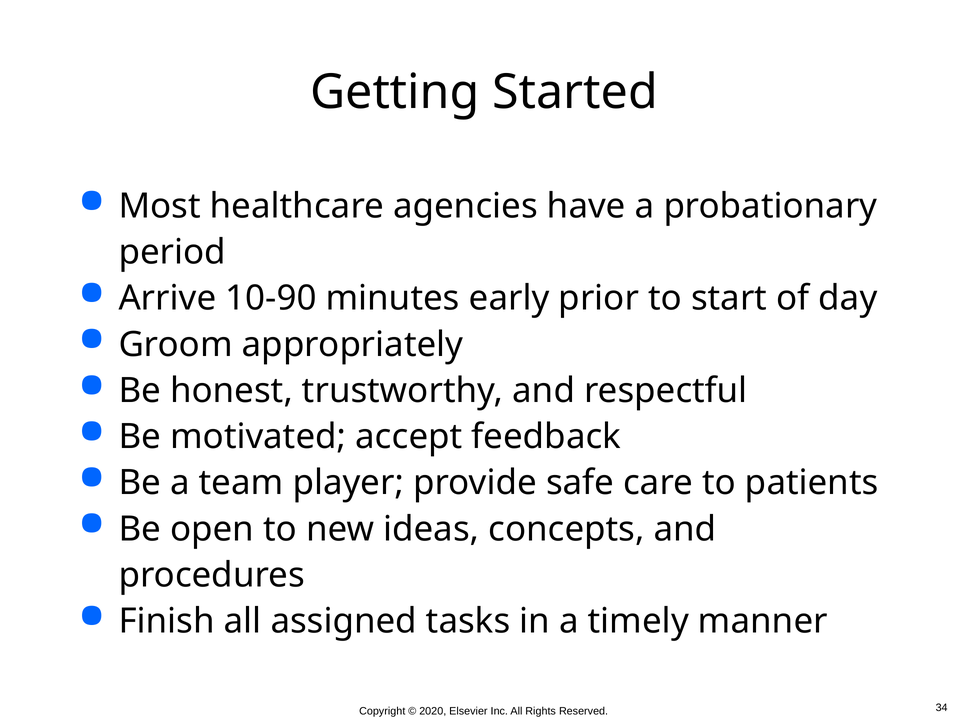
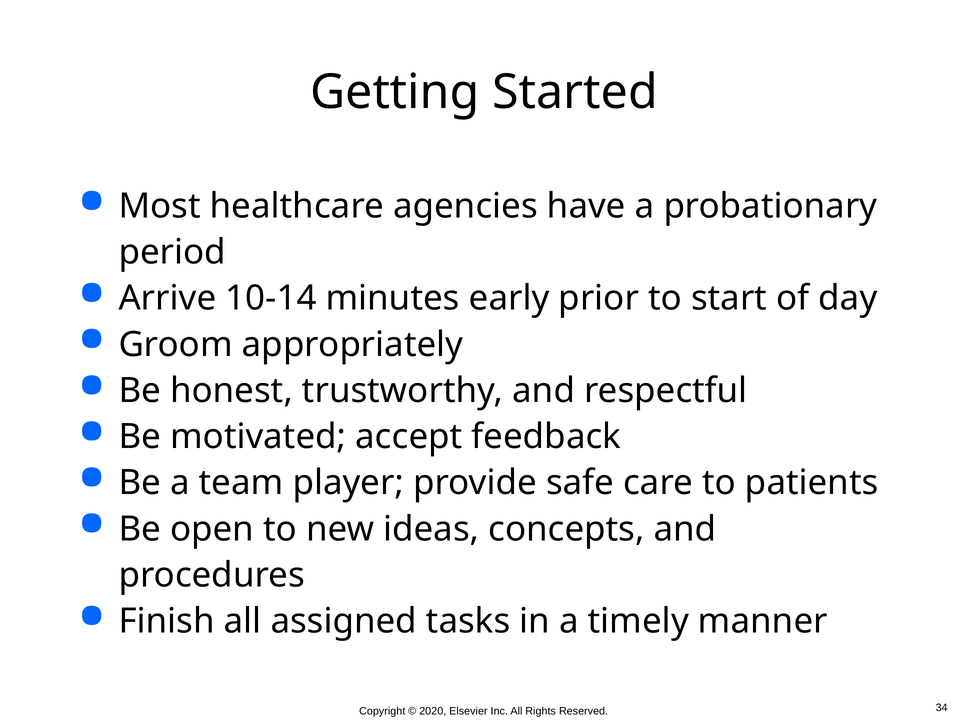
10-90: 10-90 -> 10-14
